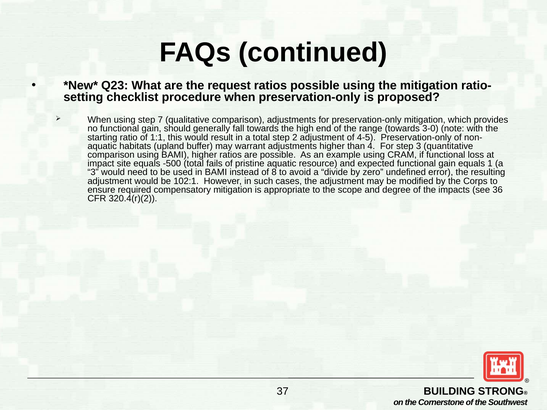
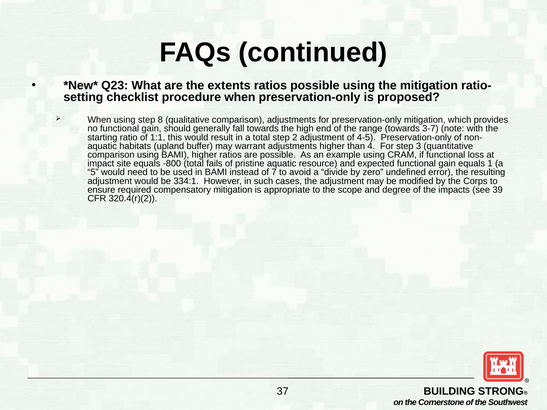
request: request -> extents
7: 7 -> 8
3-0: 3-0 -> 3-7
-500: -500 -> -800
3 at (93, 172): 3 -> 5
8: 8 -> 7
102:1: 102:1 -> 334:1
36: 36 -> 39
